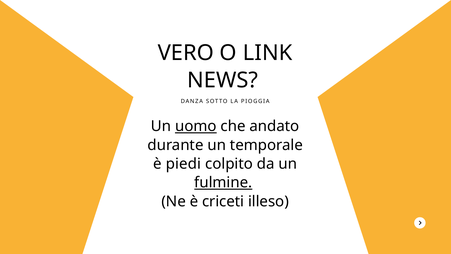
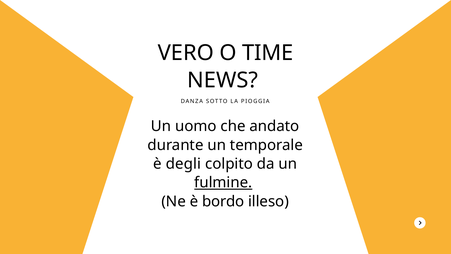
LINK: LINK -> TIME
uomo underline: present -> none
piedi: piedi -> degli
criceti: criceti -> bordo
